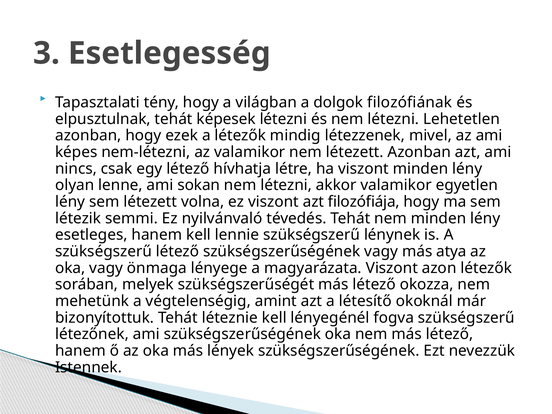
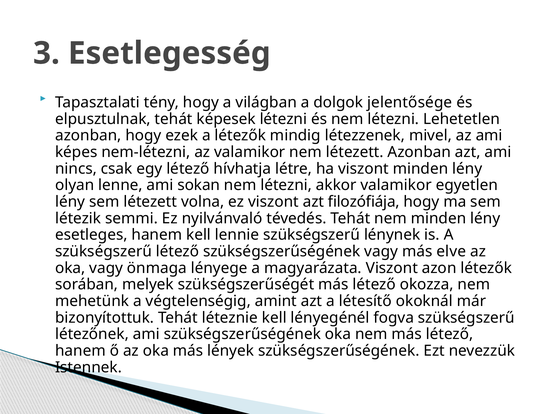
filozófiának: filozófiának -> jelentősége
atya: atya -> elve
